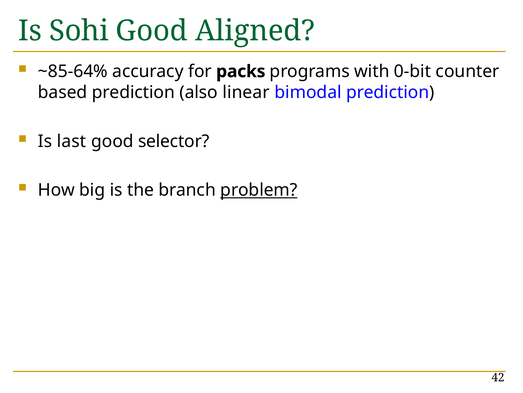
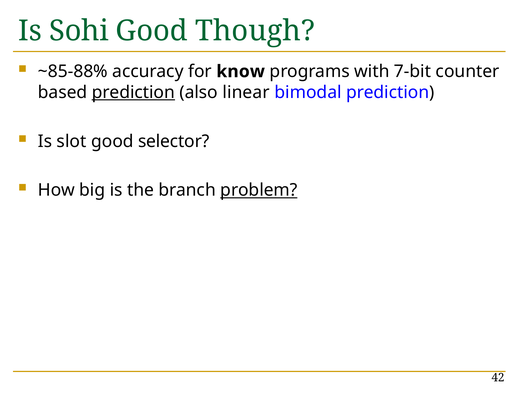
Aligned: Aligned -> Though
~85-64%: ~85-64% -> ~85-88%
packs: packs -> know
0-bit: 0-bit -> 7-bit
prediction at (133, 92) underline: none -> present
last: last -> slot
